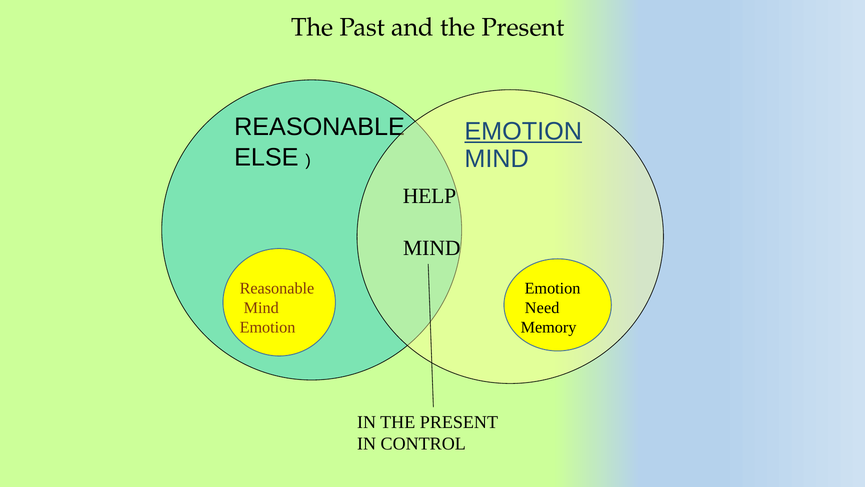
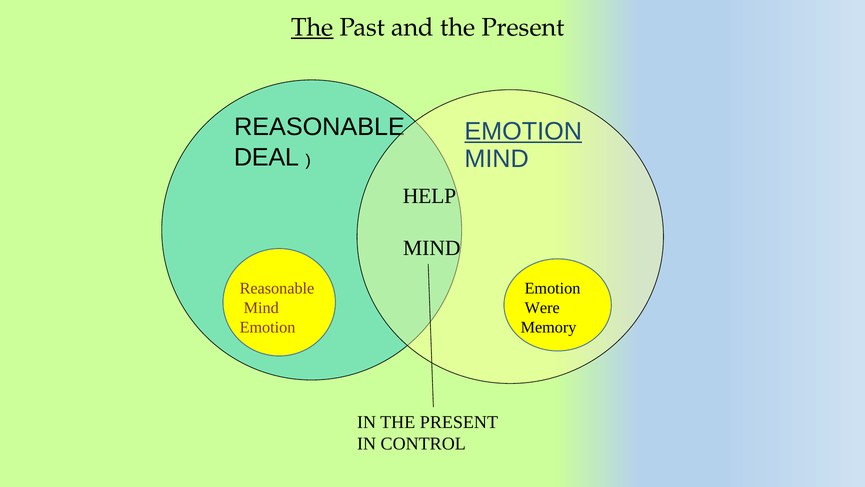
The at (312, 28) underline: none -> present
ELSE: ELSE -> DEAL
Need: Need -> Were
